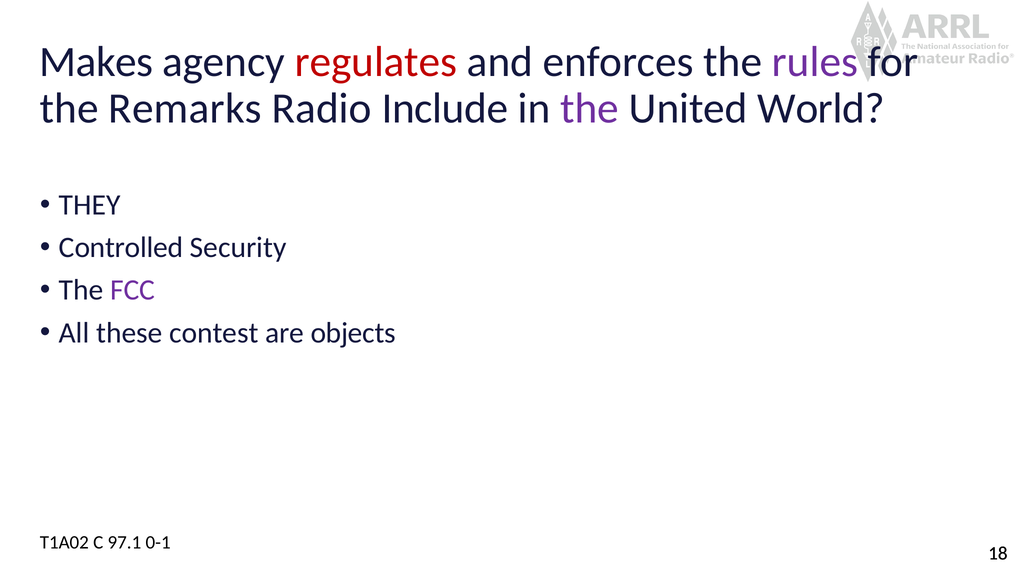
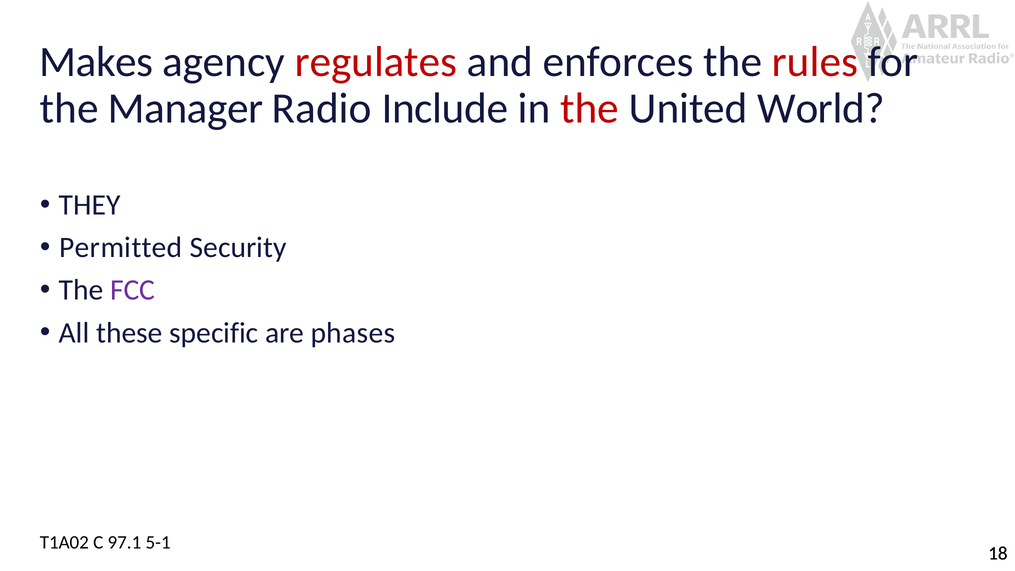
rules colour: purple -> red
Remarks: Remarks -> Manager
the at (589, 109) colour: purple -> red
Controlled: Controlled -> Permitted
contest: contest -> specific
objects: objects -> phases
0-1: 0-1 -> 5-1
